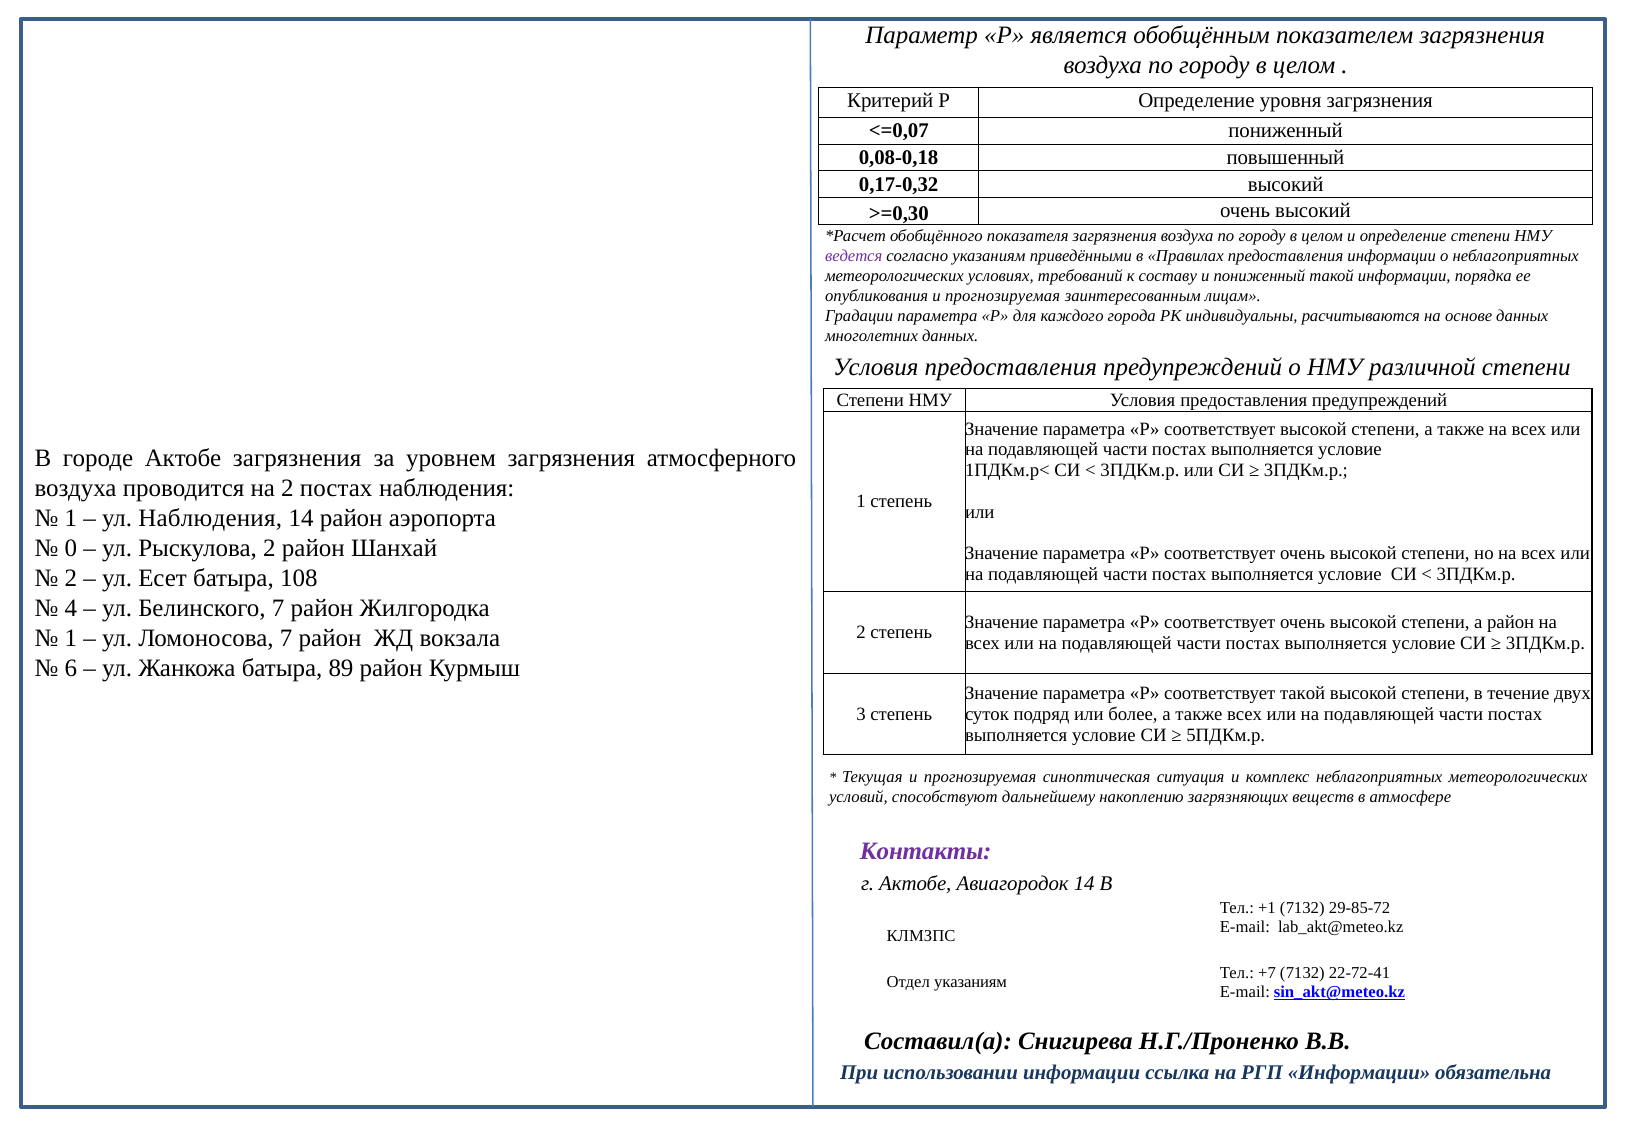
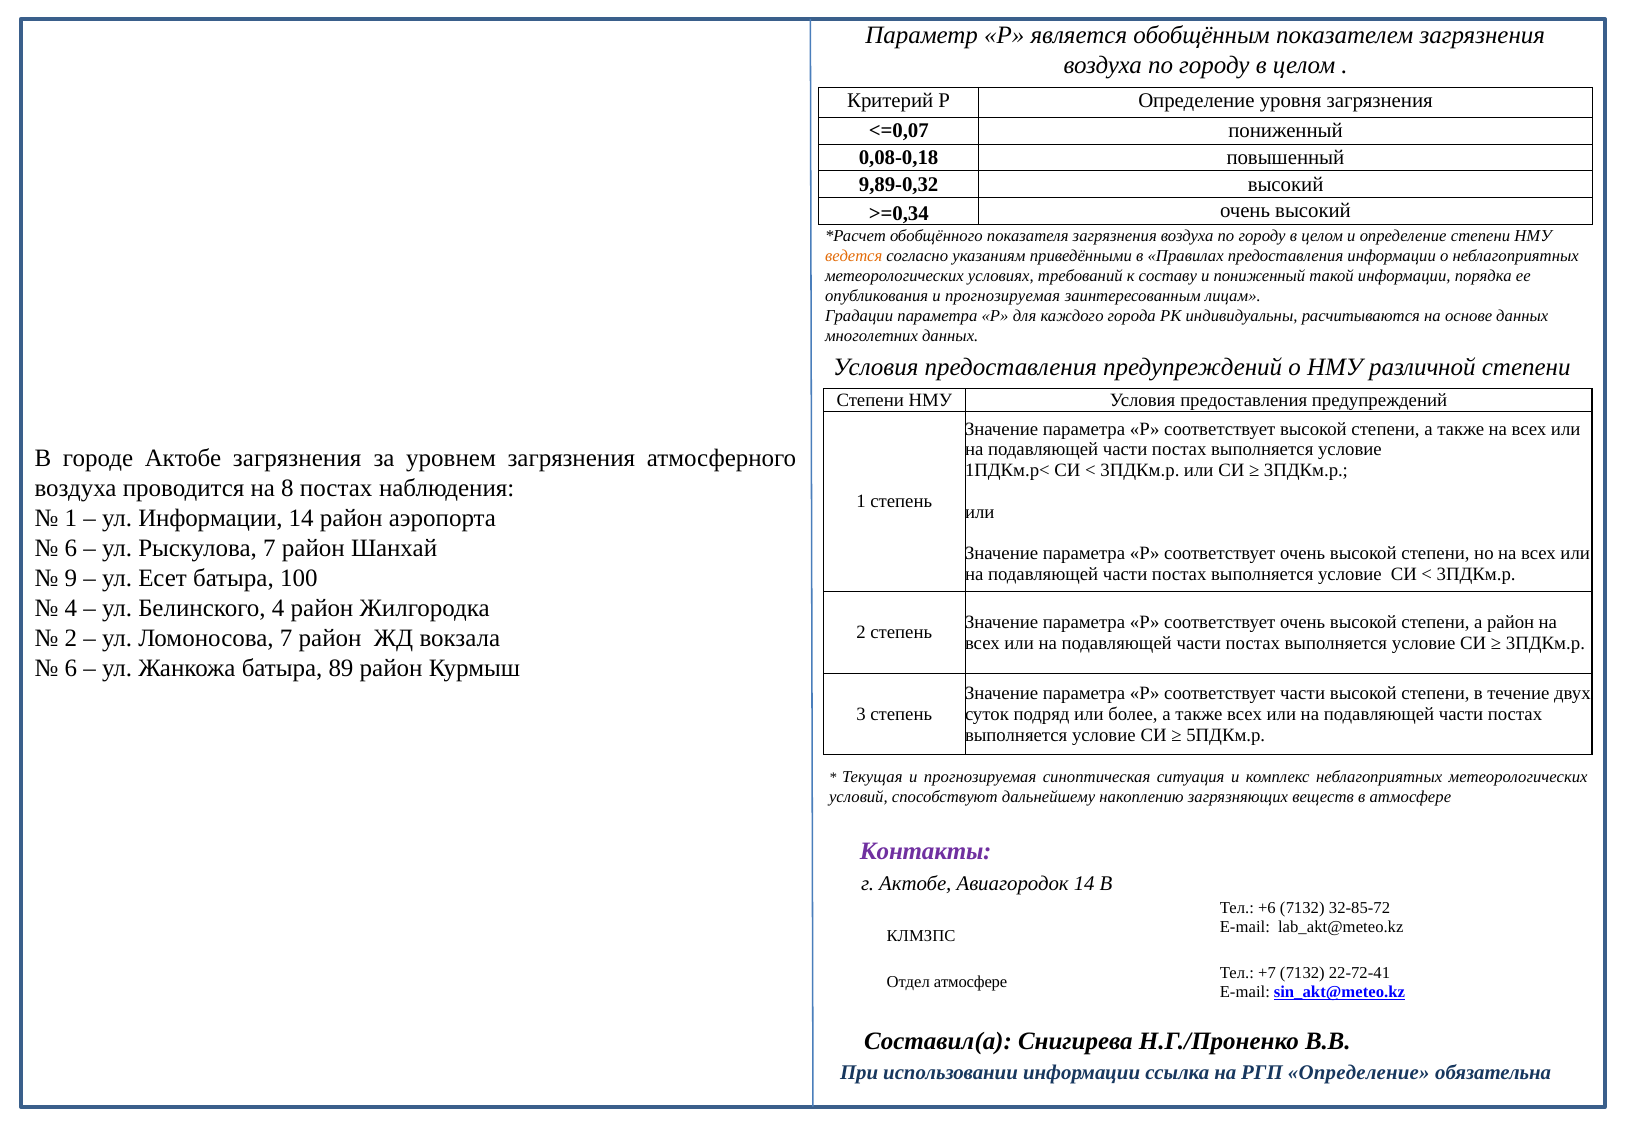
0,17-0,32: 0,17-0,32 -> 9,89-0,32
>=0,30: >=0,30 -> >=0,34
ведется colour: purple -> orange
на 2: 2 -> 8
ул Наблюдения: Наблюдения -> Информации
0 at (71, 548): 0 -> 6
Рыскулова 2: 2 -> 7
2 at (71, 578): 2 -> 9
108: 108 -> 100
Белинского 7: 7 -> 4
1 at (71, 638): 1 -> 2
соответствует такой: такой -> части
+1: +1 -> +6
29-85-72: 29-85-72 -> 32-85-72
Отдел указаниям: указаниям -> атмосфере
РГП Информации: Информации -> Определение
